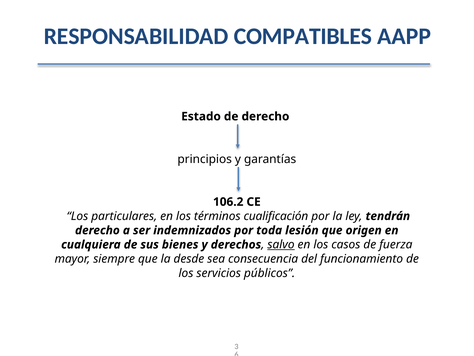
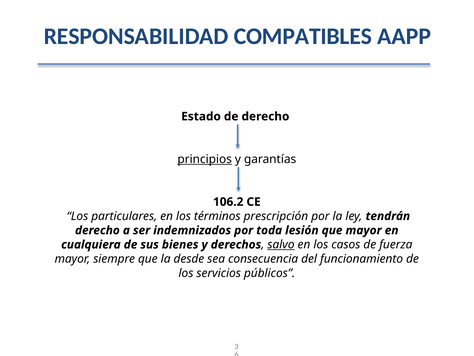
principios underline: none -> present
cualificación: cualificación -> prescripción
que origen: origen -> mayor
